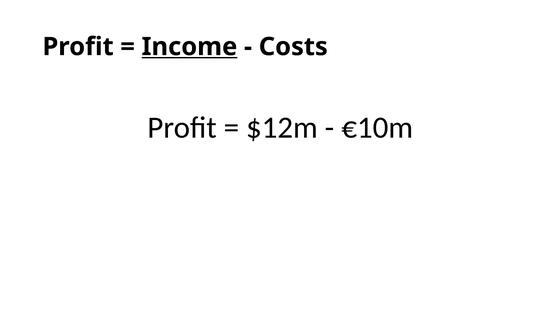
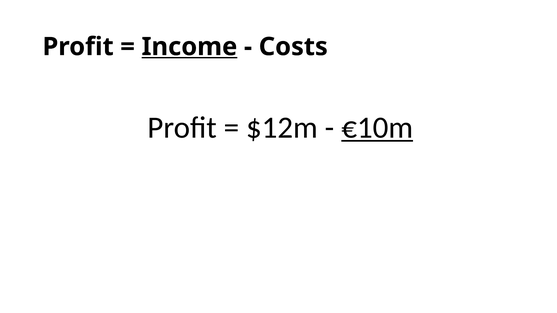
€10m underline: none -> present
